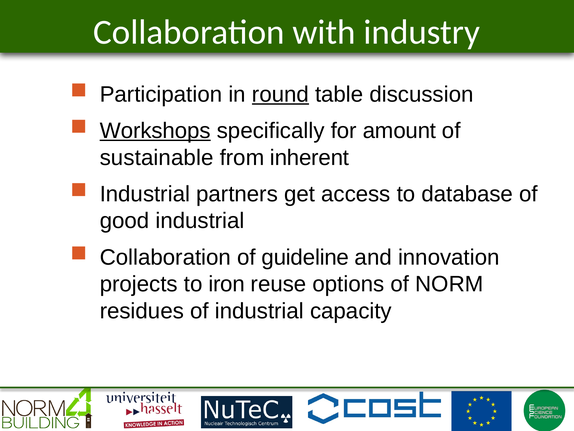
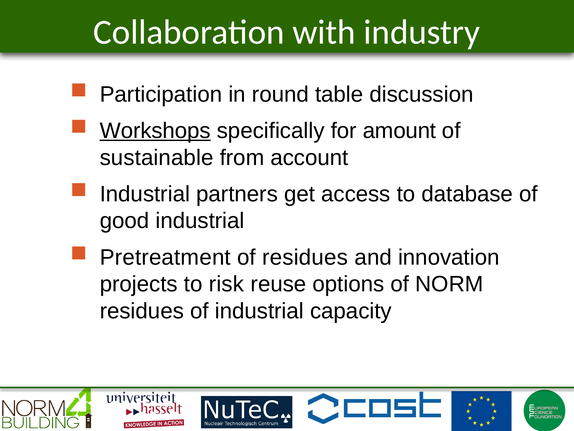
round underline: present -> none
inherent: inherent -> account
Collaboration at (165, 257): Collaboration -> Pretreatment
of guideline: guideline -> residues
iron: iron -> risk
